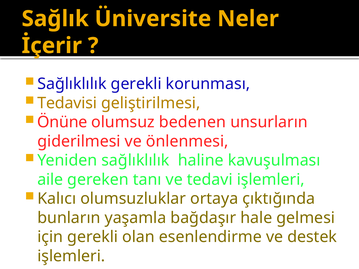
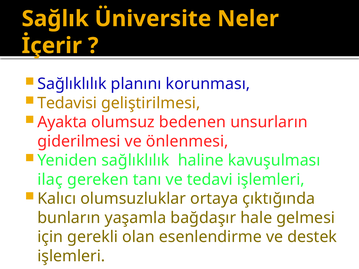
Sağlıklılık gerekli: gerekli -> planını
Önüne: Önüne -> Ayakta
aile: aile -> ilaç
